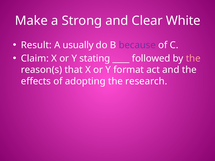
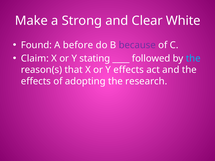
Result: Result -> Found
usually: usually -> before
the at (193, 58) colour: pink -> light blue
Y format: format -> effects
